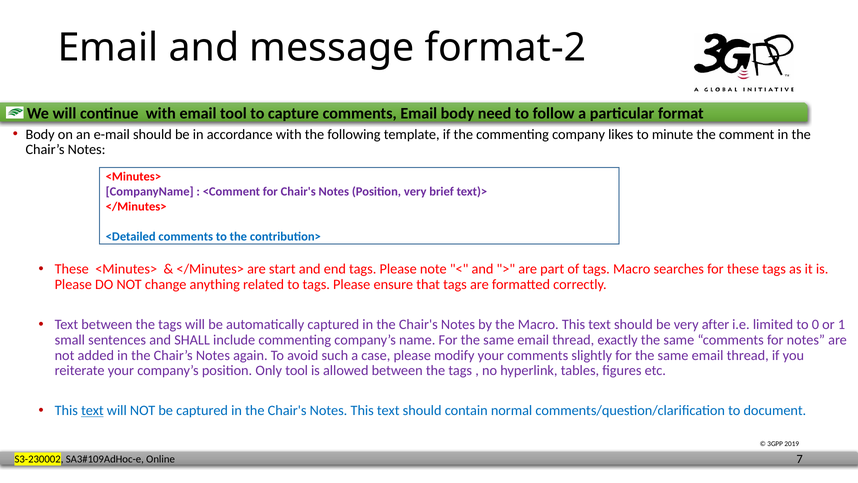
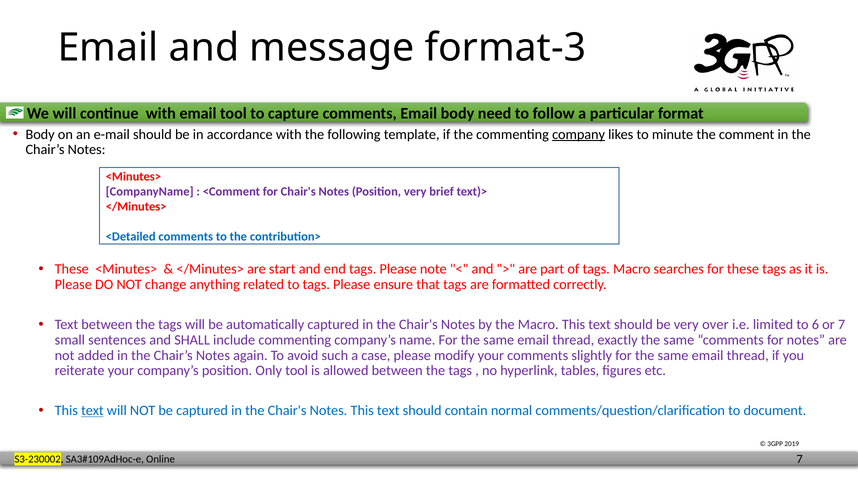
format-2: format-2 -> format-3
company underline: none -> present
after: after -> over
0: 0 -> 6
or 1: 1 -> 7
